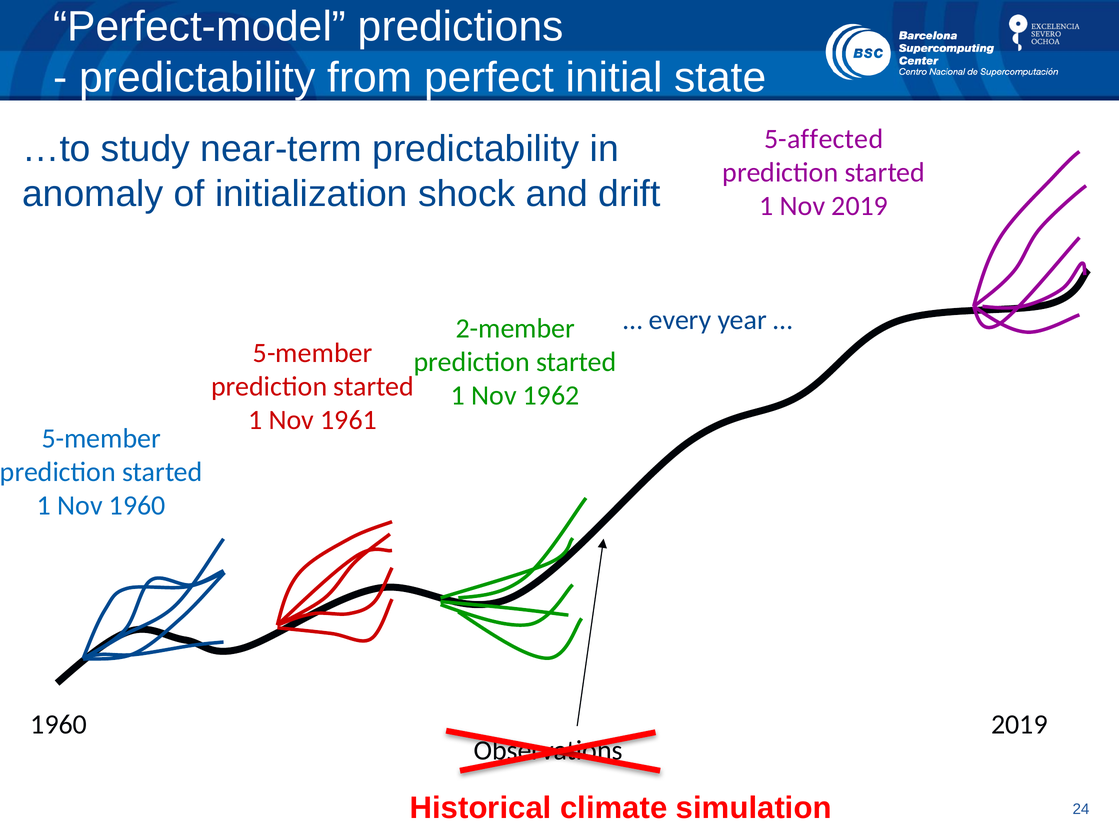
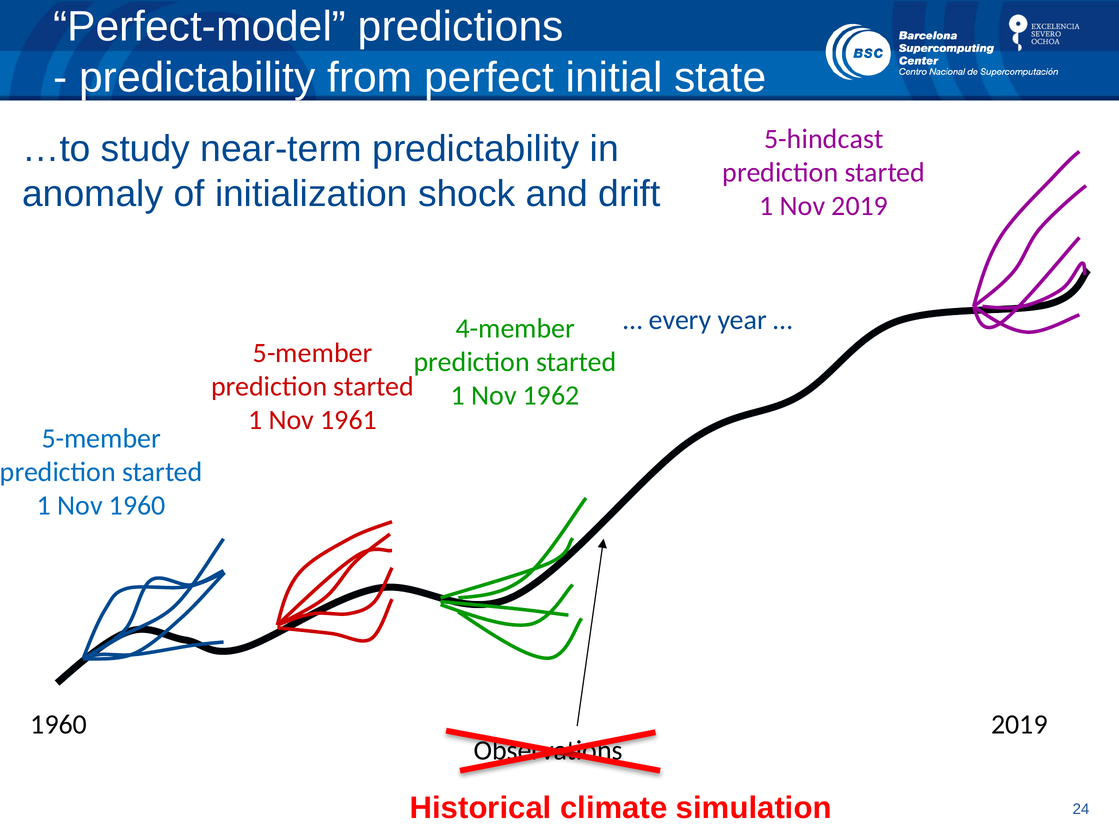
5-affected: 5-affected -> 5-hindcast
2-member: 2-member -> 4-member
